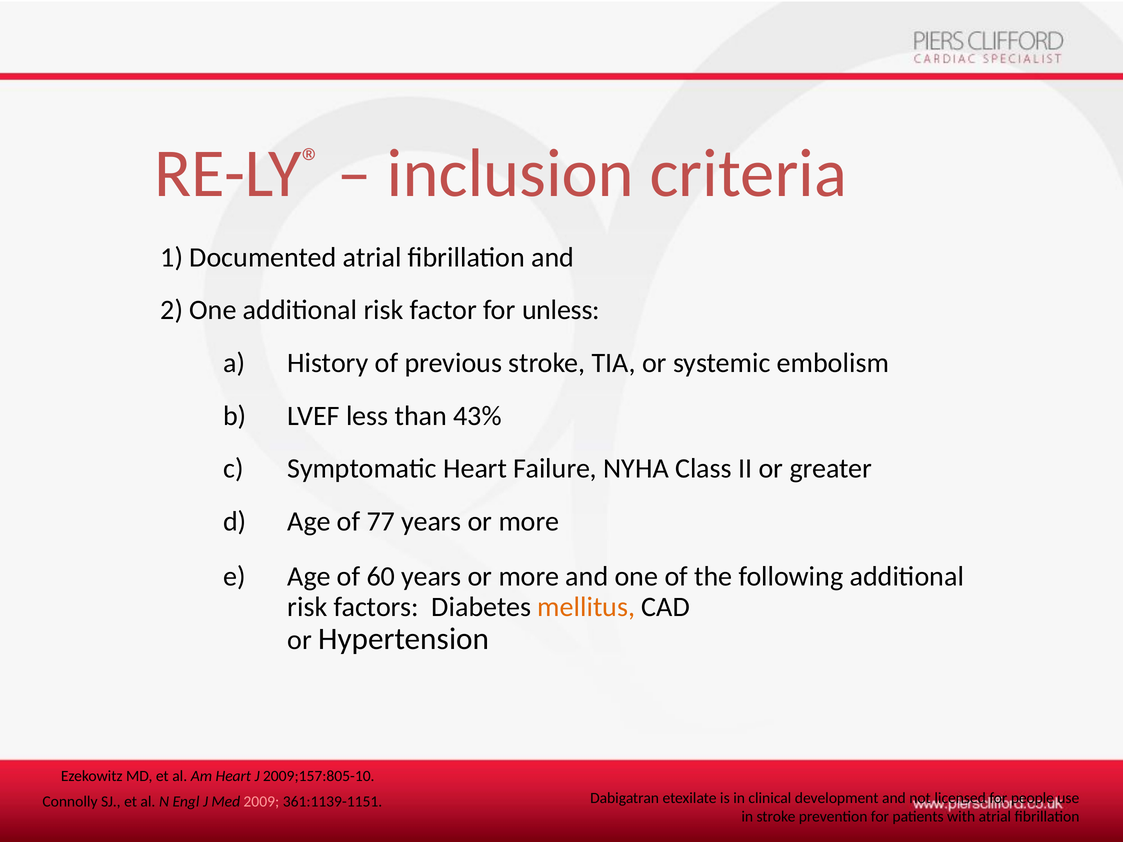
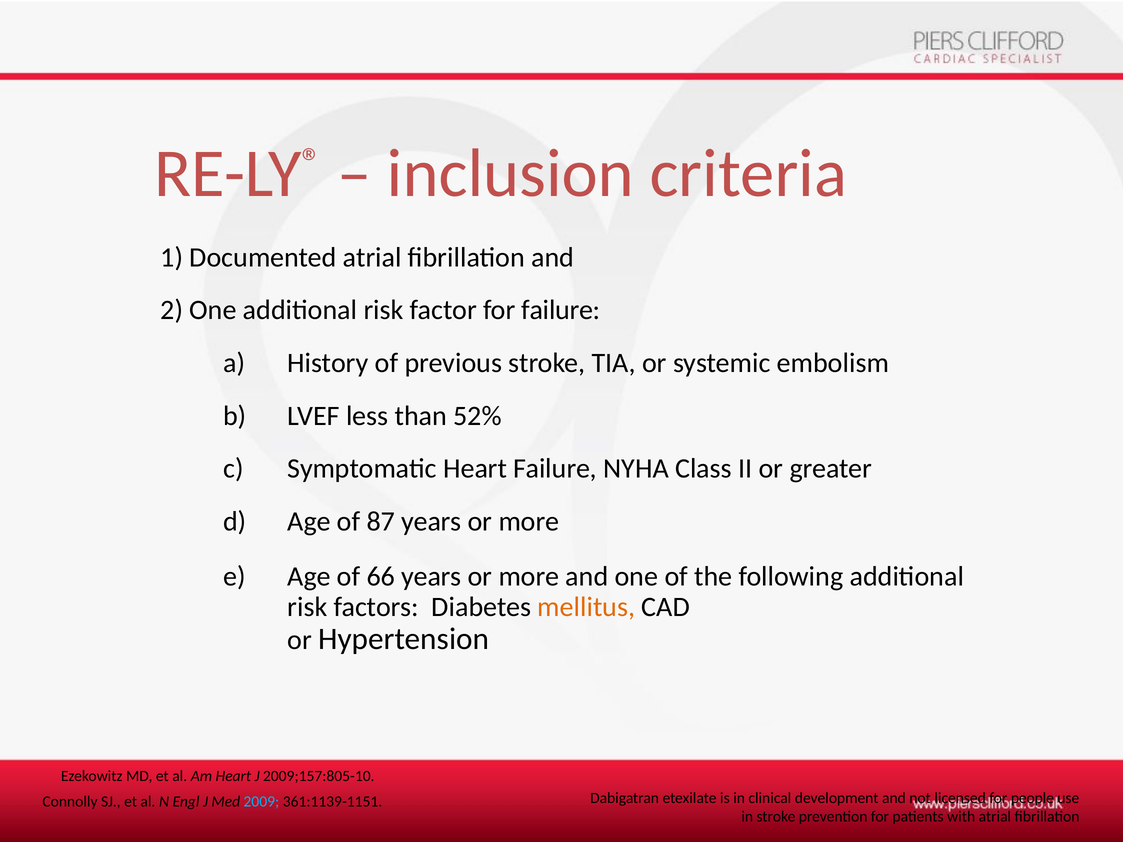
for unless: unless -> failure
43%: 43% -> 52%
77: 77 -> 87
60: 60 -> 66
2009 colour: pink -> light blue
